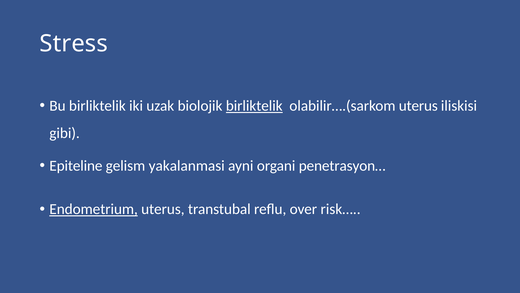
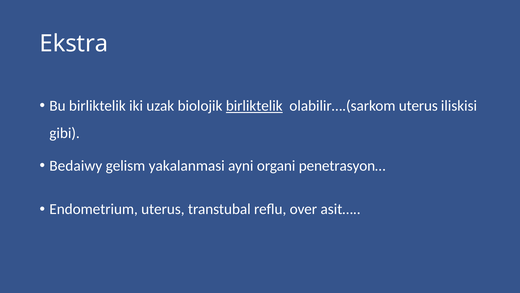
Stress: Stress -> Ekstra
Epiteline: Epiteline -> Bedaiwy
Endometrium underline: present -> none
risk…: risk… -> asit…
